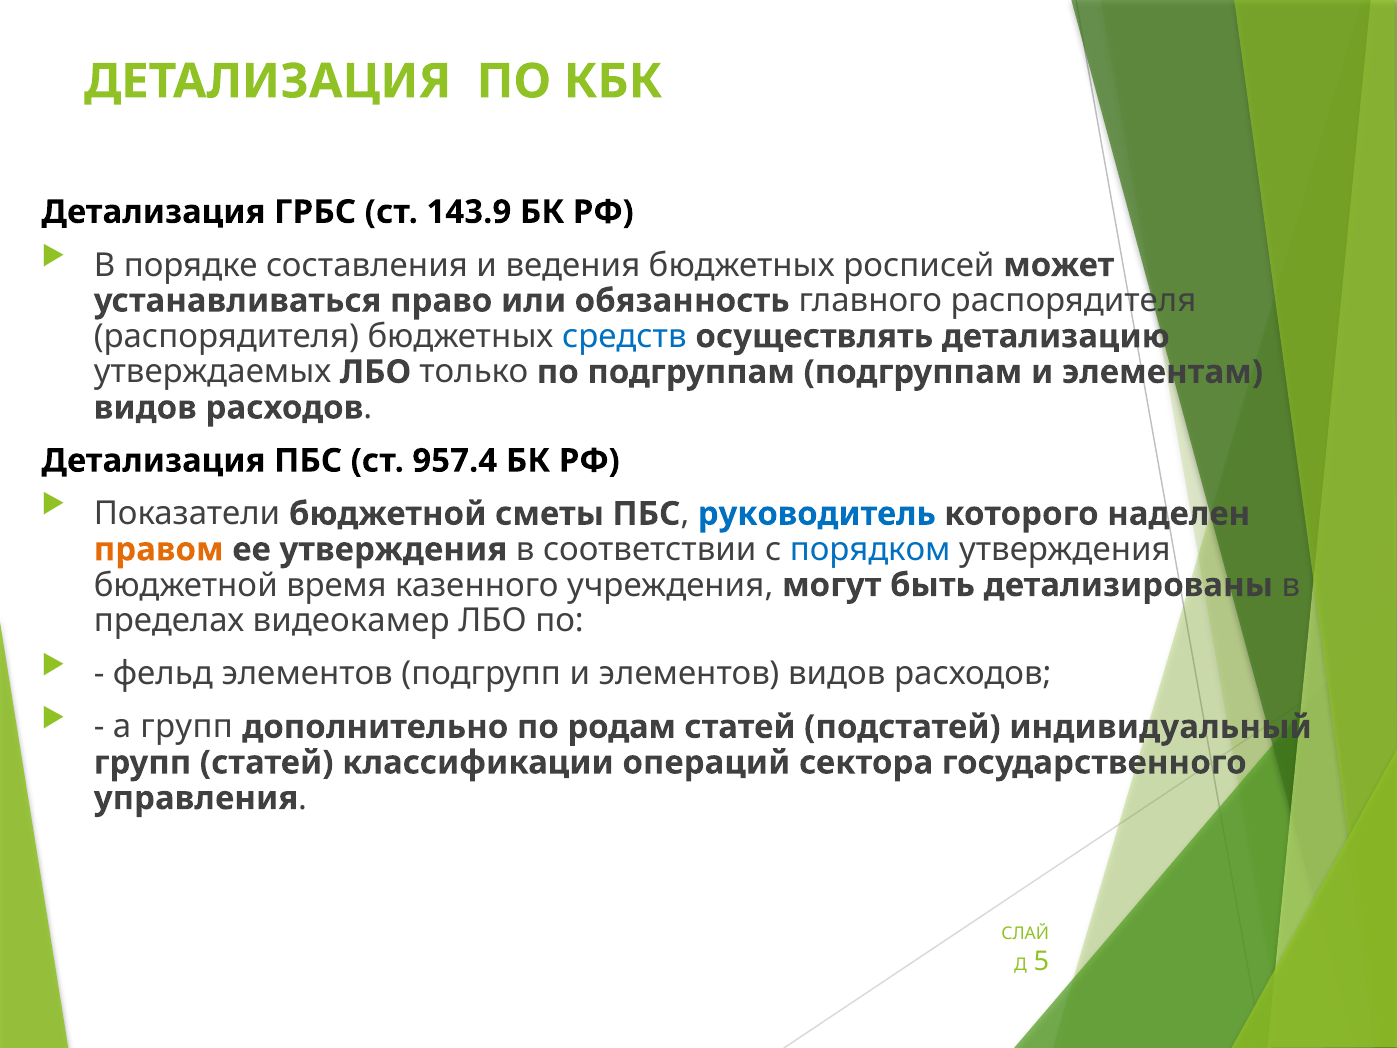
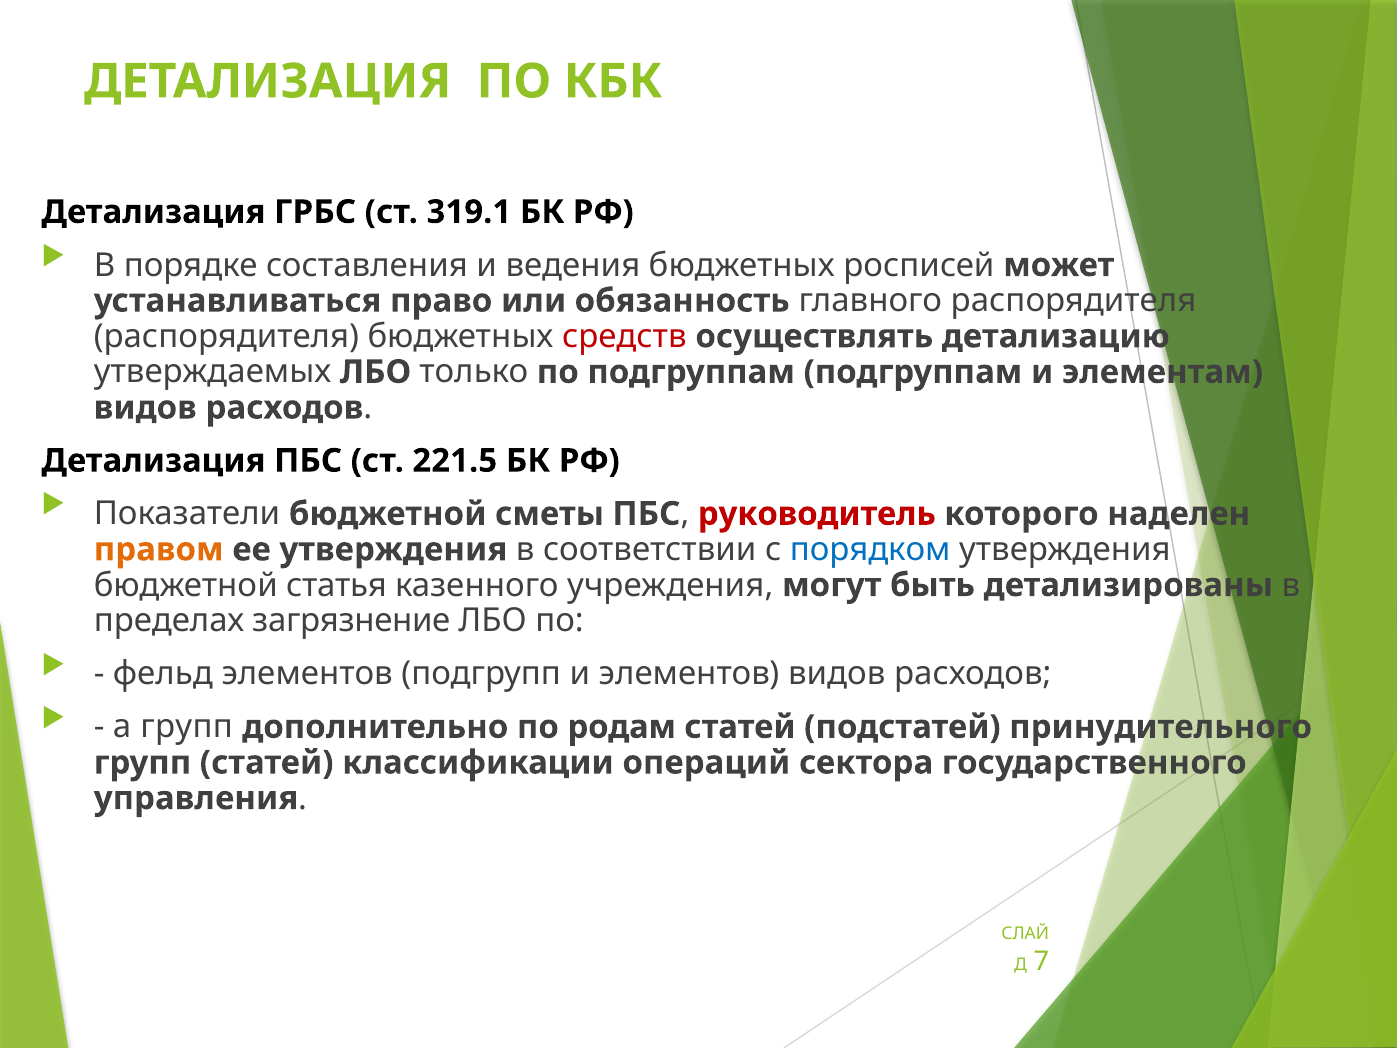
143.9: 143.9 -> 319.1
средств colour: blue -> red
957.4: 957.4 -> 221.5
руководитель colour: blue -> red
время: время -> статья
видеокамер: видеокамер -> загрязнение
индивидуальный: индивидуальный -> принудительного
5: 5 -> 7
